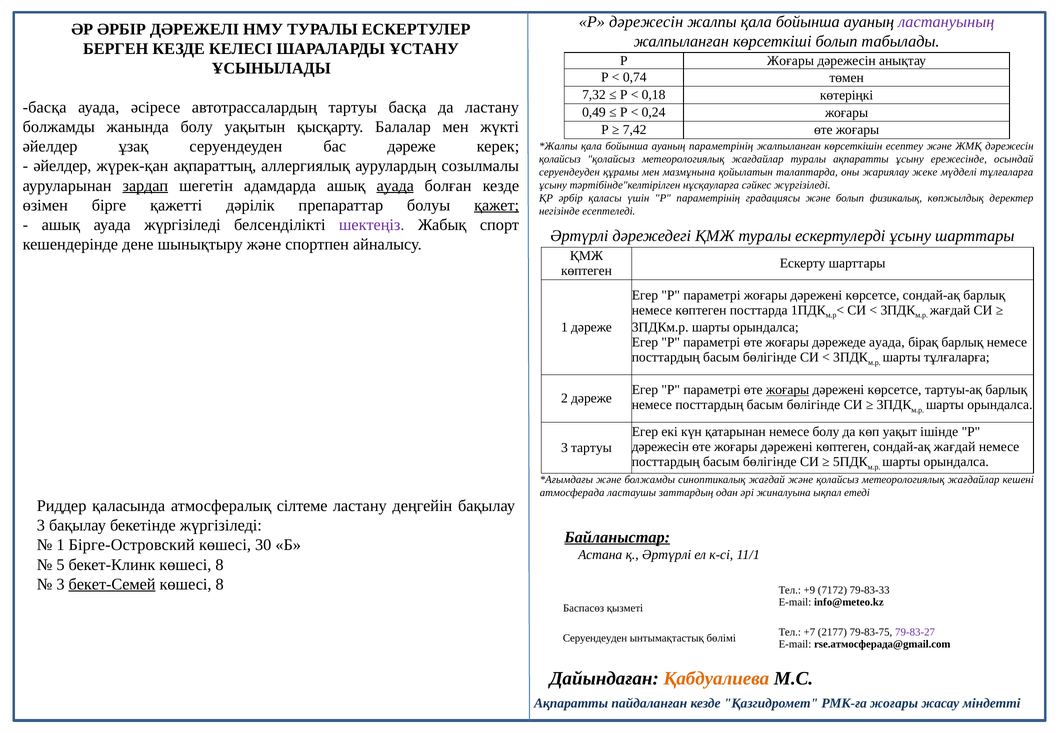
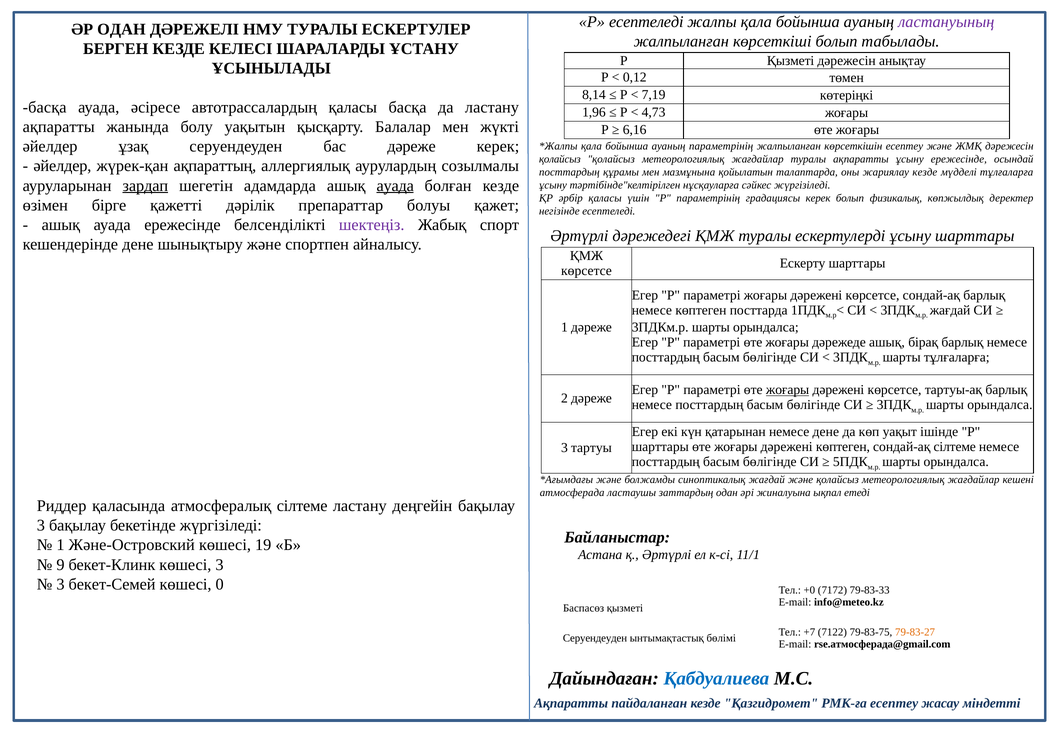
дәрежесін at (646, 22): дәрежесін -> есептеледі
ӘР ӘРБІР: ӘРБІР -> ОДАН
Р Жоғары: Жоғары -> Қызметі
0,74: 0,74 -> 0,12
7,32: 7,32 -> 8,14
0,18: 0,18 -> 7,19
автотрассалардың тартуы: тартуы -> қаласы
0,49: 0,49 -> 1,96
0,24: 0,24 -> 4,73
болжамды at (59, 127): болжамды -> ақпаратты
7,42: 7,42 -> 6,16
серуендеуден at (569, 172): серуендеуден -> посттардың
жариялау жеке: жеке -> кезде
градациясы және: және -> керек
қажет underline: present -> none
ауада жүргізіледі: жүргізіледі -> ережесінде
көптеген at (586, 271): көптеген -> көрсетсе
дәрежеде ауада: ауада -> ашық
немесе болу: болу -> дене
дәрежесін at (660, 447): дәрежесін -> шарттары
сондай-ақ жағдай: жағдай -> сілтеме
Байланыстар underline: present -> none
Бірге-Островский: Бірге-Островский -> Және-Островский
30: 30 -> 19
5: 5 -> 9
бекет-Клинк көшесі 8: 8 -> 3
бекет-Семей underline: present -> none
8 at (220, 584): 8 -> 0
+9: +9 -> +0
2177: 2177 -> 7122
79-83-27 colour: purple -> orange
Қабдуалиева colour: orange -> blue
РМК-ға жоғары: жоғары -> есептеу
